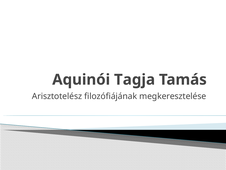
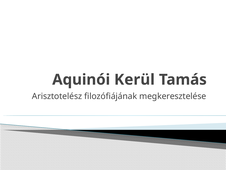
Tagja: Tagja -> Kerül
